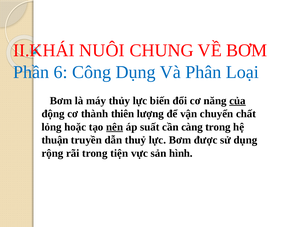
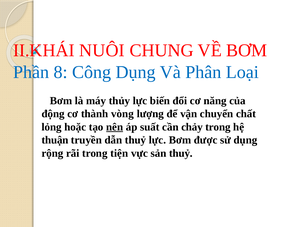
6: 6 -> 8
của underline: present -> none
thiên: thiên -> vòng
càng: càng -> chảy
sản hình: hình -> thuỷ
